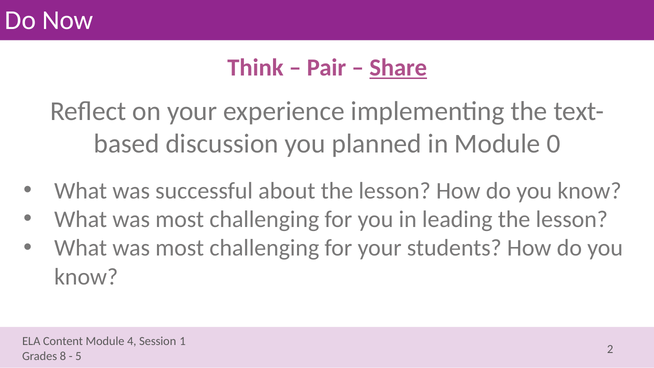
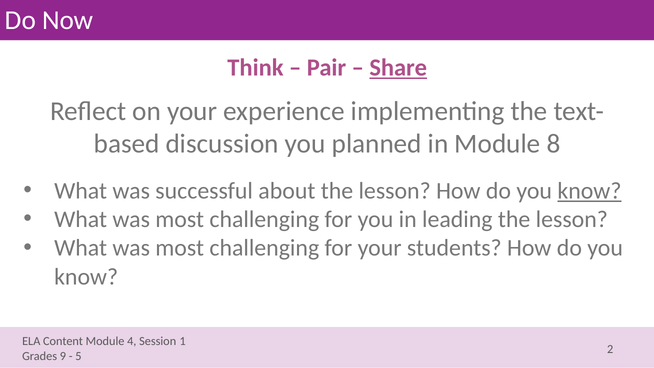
0: 0 -> 8
know at (589, 191) underline: none -> present
8: 8 -> 9
